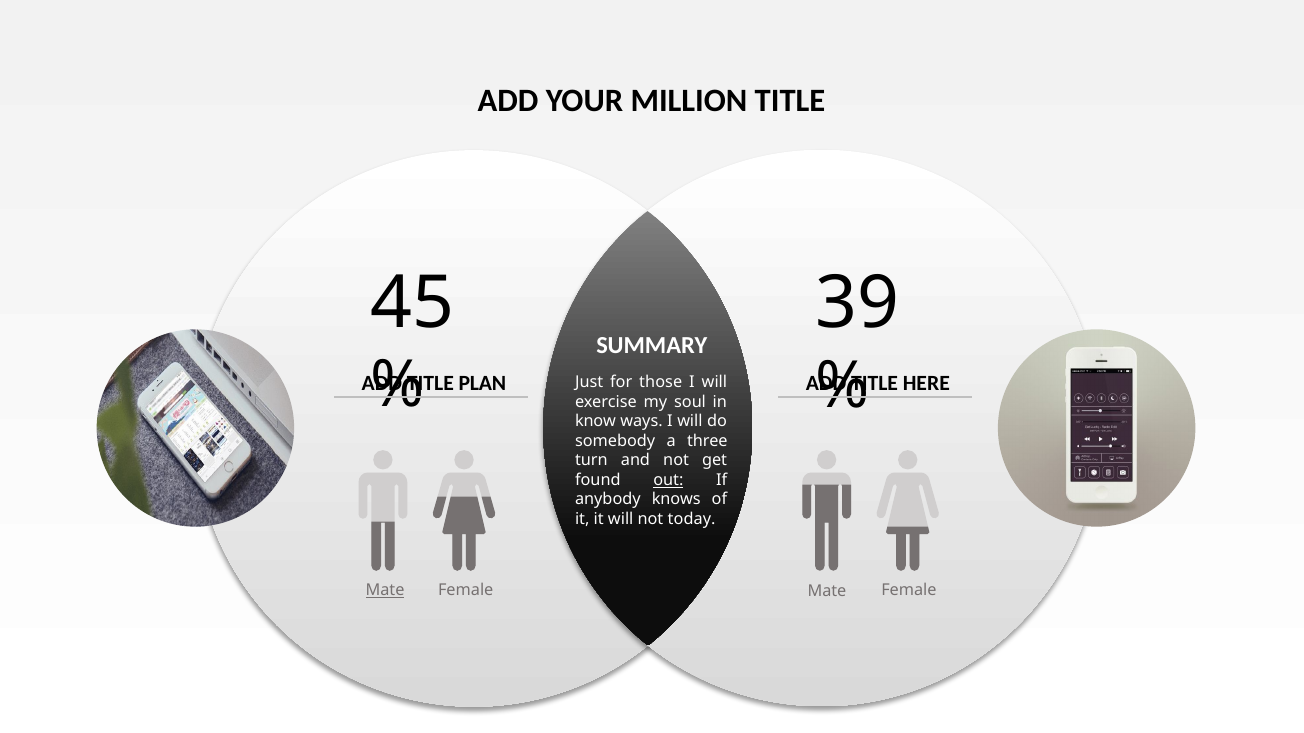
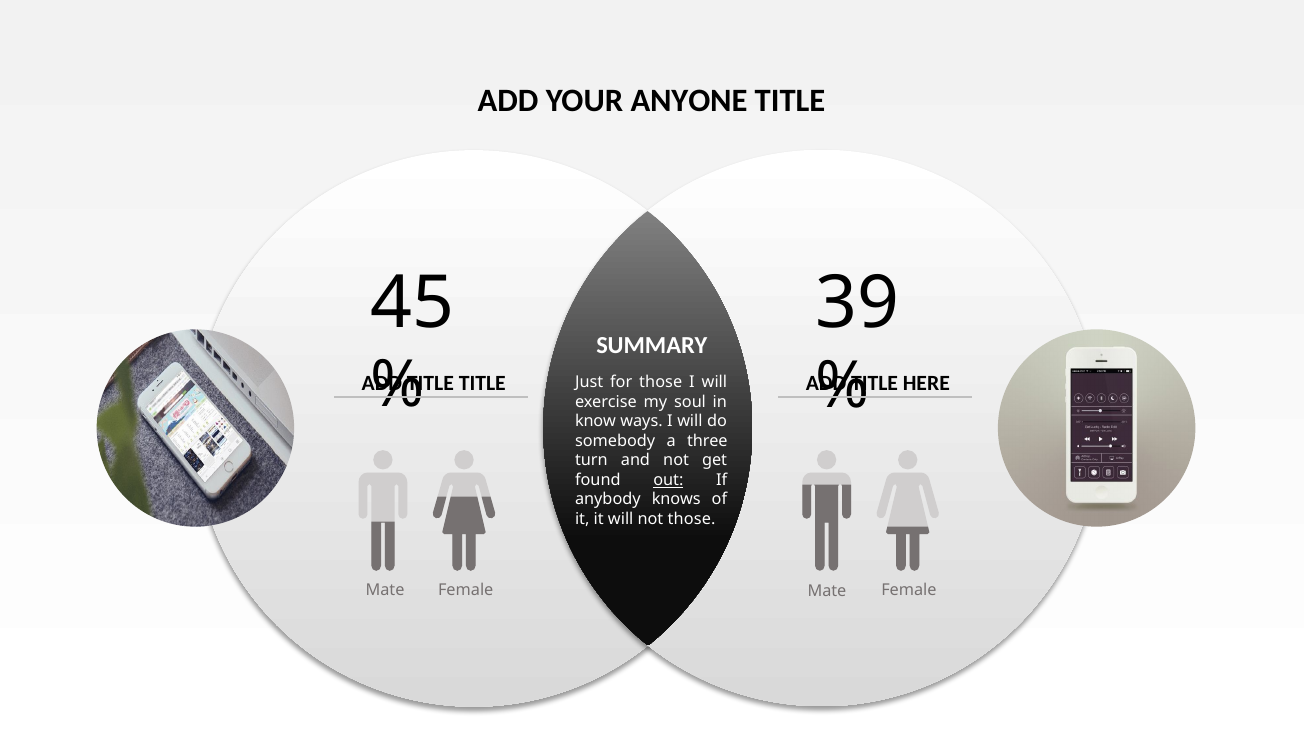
MILLION: MILLION -> ANYONE
PLAN at (482, 384): PLAN -> TITLE
not today: today -> those
Mate at (385, 591) underline: present -> none
